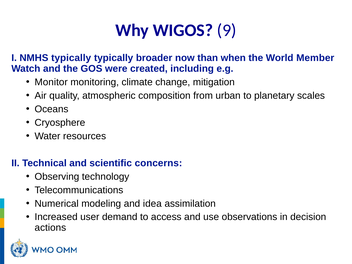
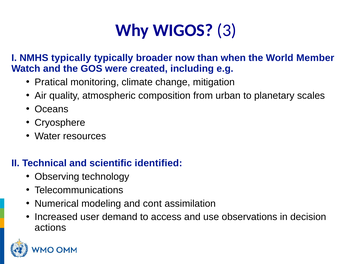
9: 9 -> 3
Monitor: Monitor -> Pratical
concerns: concerns -> identified
idea: idea -> cont
